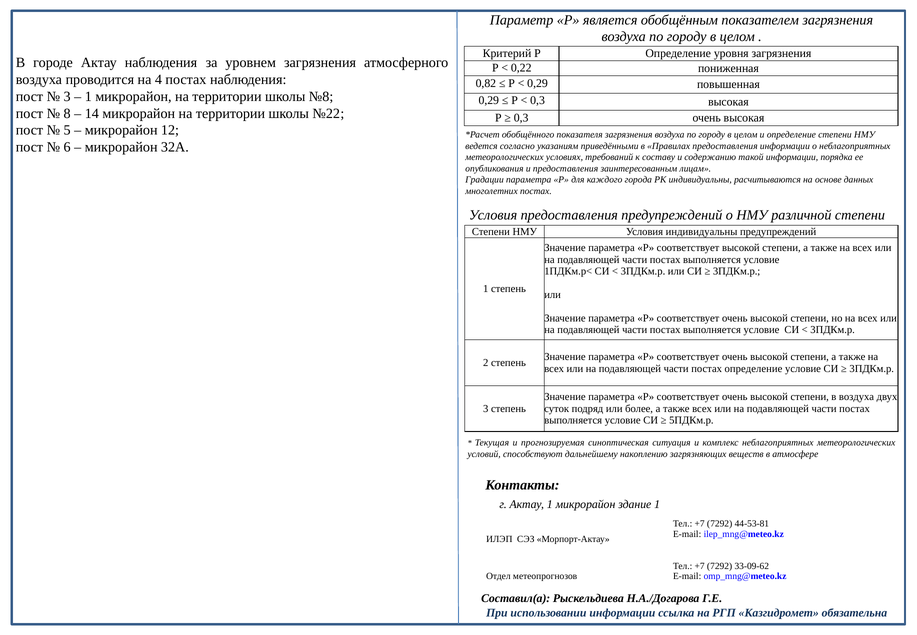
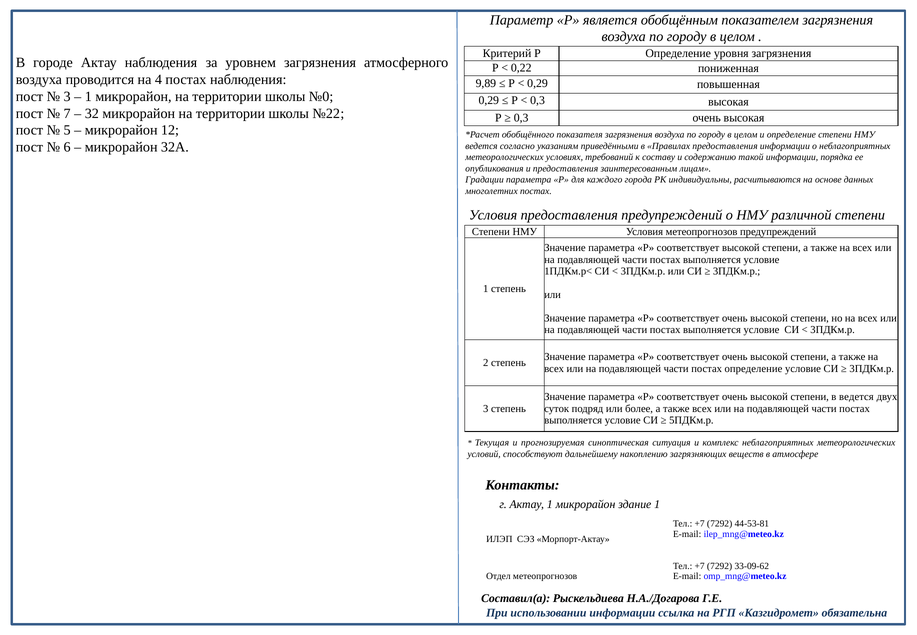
0,82: 0,82 -> 9,89
№8: №8 -> №0
8: 8 -> 7
14: 14 -> 32
Условия индивидуальны: индивидуальны -> метеопрогнозов
в воздуха: воздуха -> ведется
